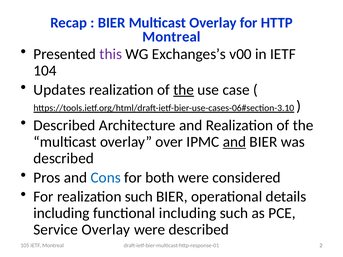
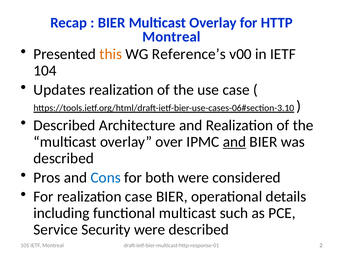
this colour: purple -> orange
Exchanges’s: Exchanges’s -> Reference’s
the at (184, 90) underline: present -> none
realization such: such -> case
functional including: including -> multicast
Service Overlay: Overlay -> Security
